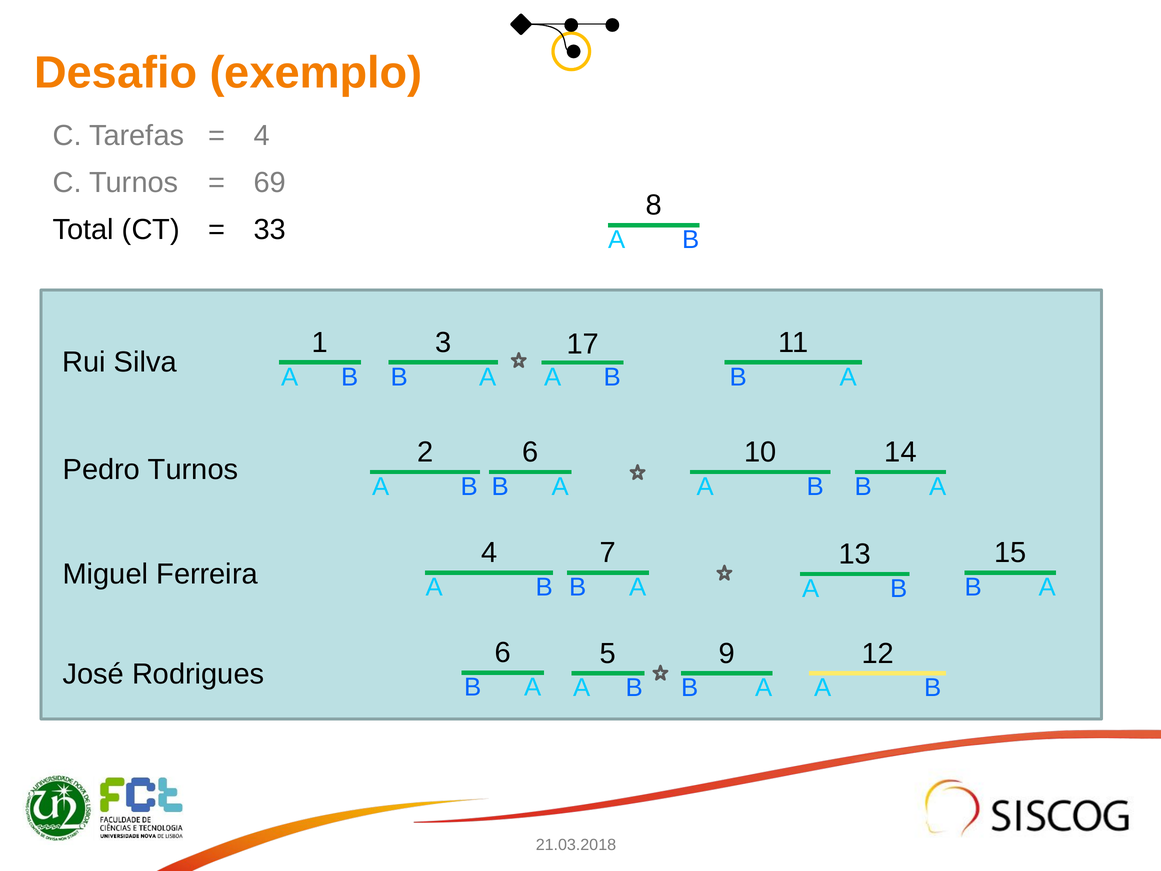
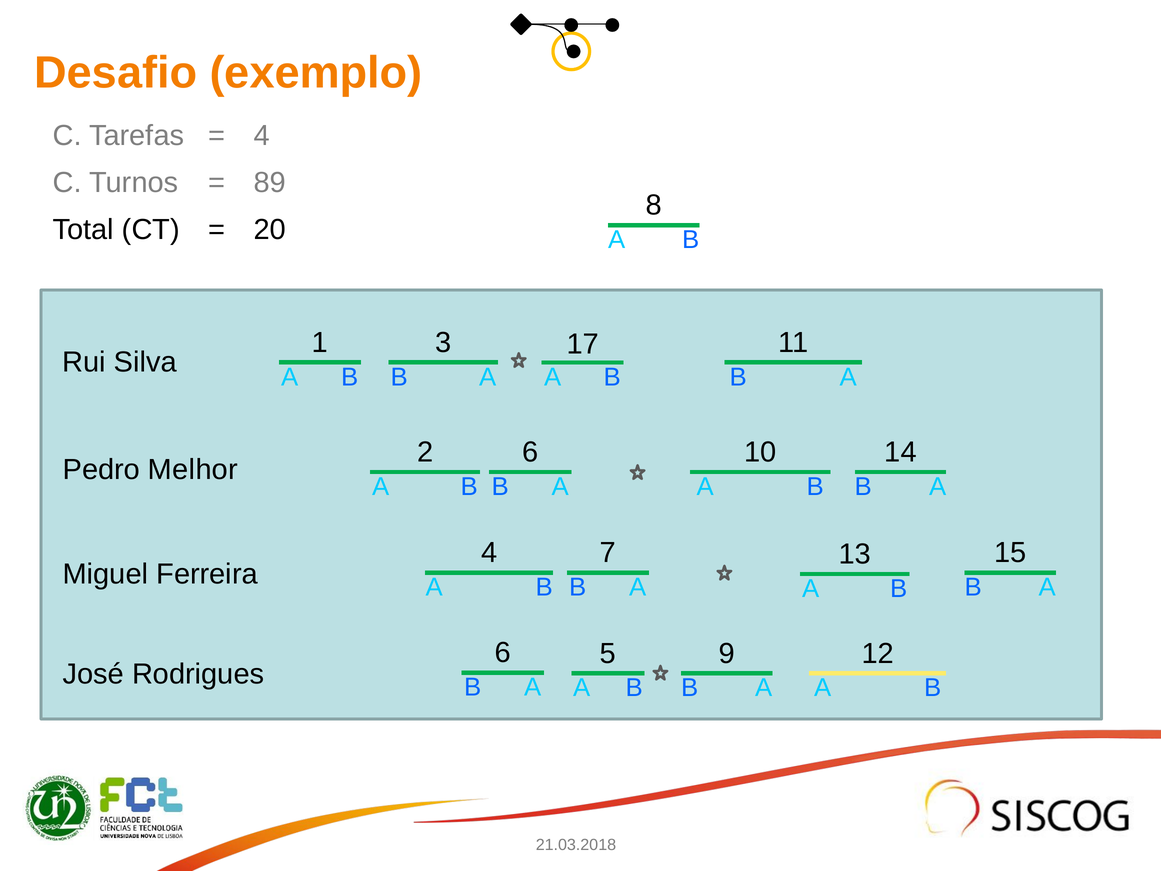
69: 69 -> 89
33: 33 -> 20
Pedro Turnos: Turnos -> Melhor
